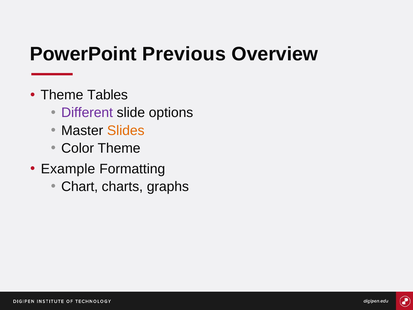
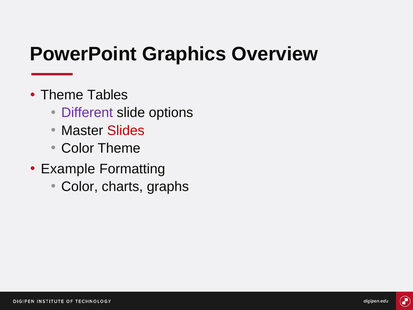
Previous: Previous -> Graphics
Slides colour: orange -> red
Chart at (80, 186): Chart -> Color
